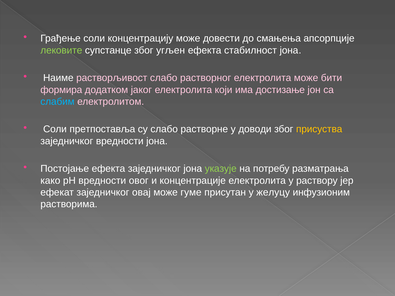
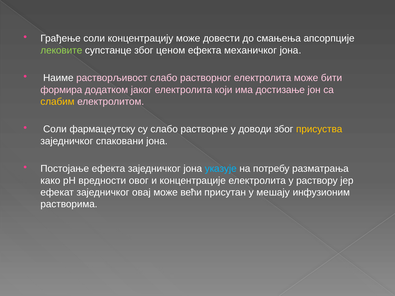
угљен: угљен -> ценом
стабилност: стабилност -> механичког
слабим colour: light blue -> yellow
претпоставља: претпоставља -> фармацеутску
заједничког вредности: вредности -> спаковани
указује colour: light green -> light blue
гуме: гуме -> већи
желуцу: желуцу -> мешају
